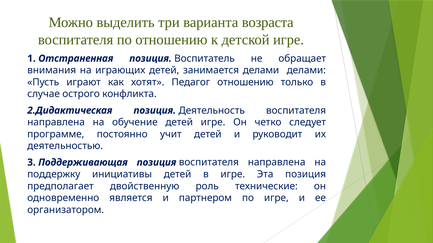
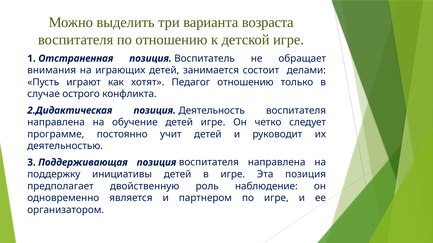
занимается делами: делами -> состоит
технические: технические -> наблюдение
